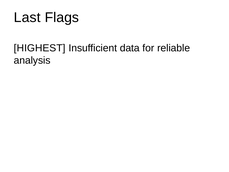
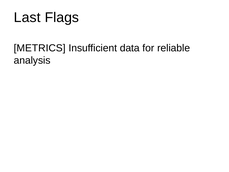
HIGHEST: HIGHEST -> METRICS
